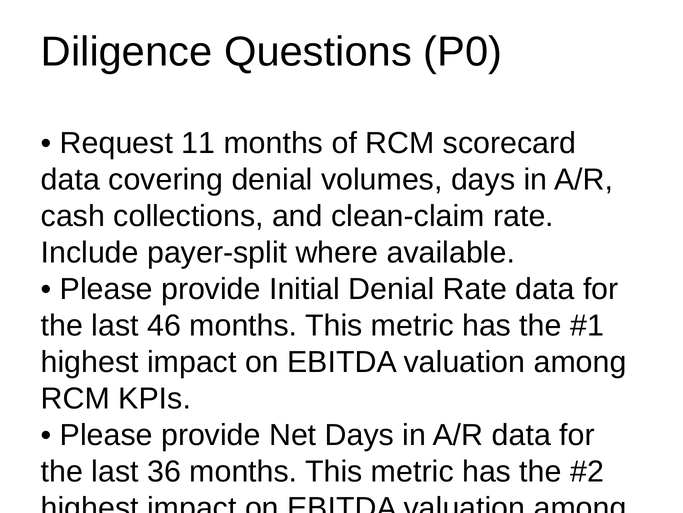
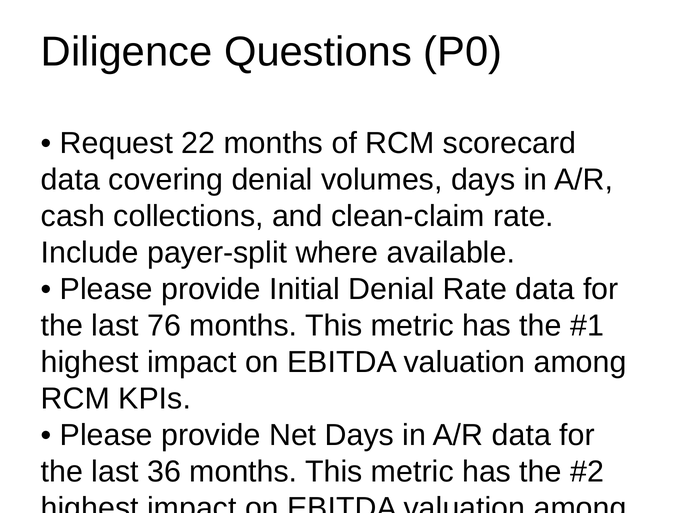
11: 11 -> 22
46: 46 -> 76
